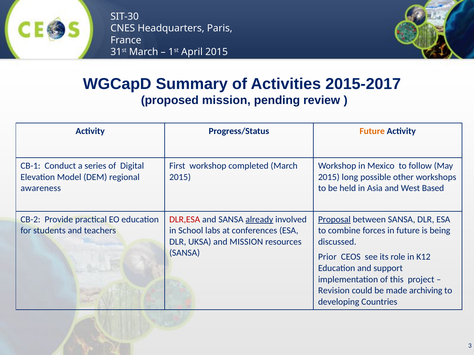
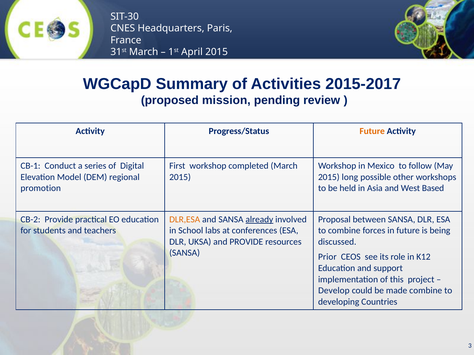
awareness: awareness -> promotion
DLR,ESA colour: red -> orange
Proposal underline: present -> none
and MISSION: MISSION -> PROVIDE
Revision: Revision -> Develop
made archiving: archiving -> combine
